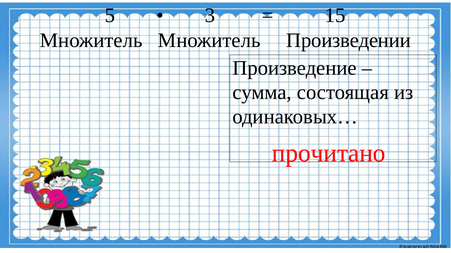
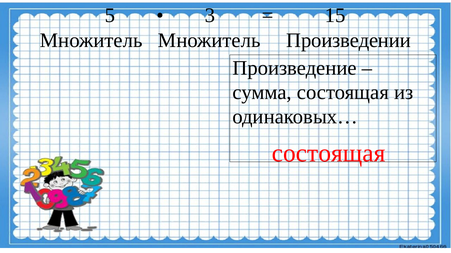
прочитано at (329, 154): прочитано -> состоящая
